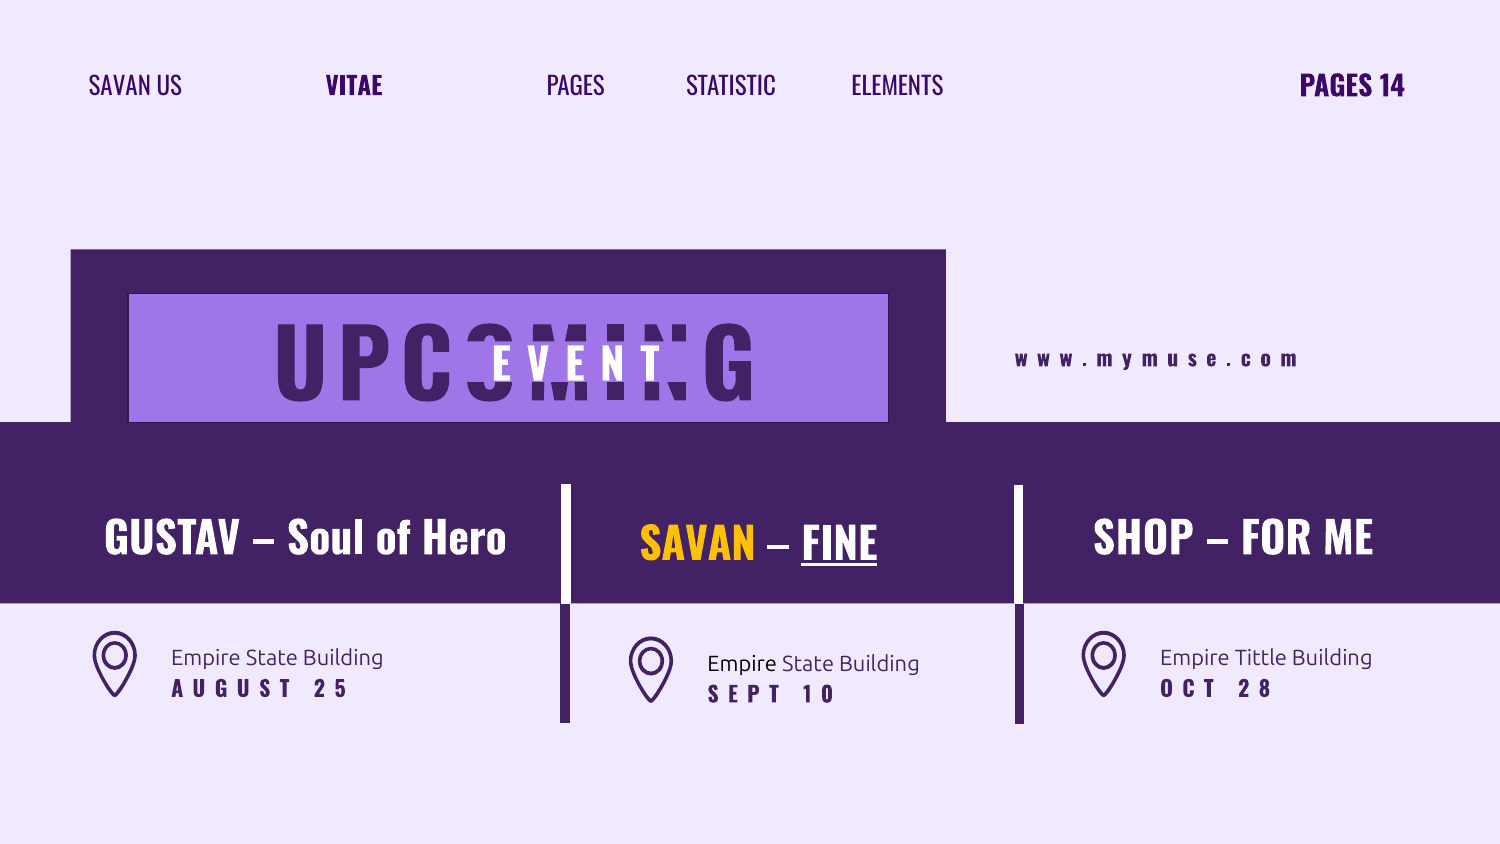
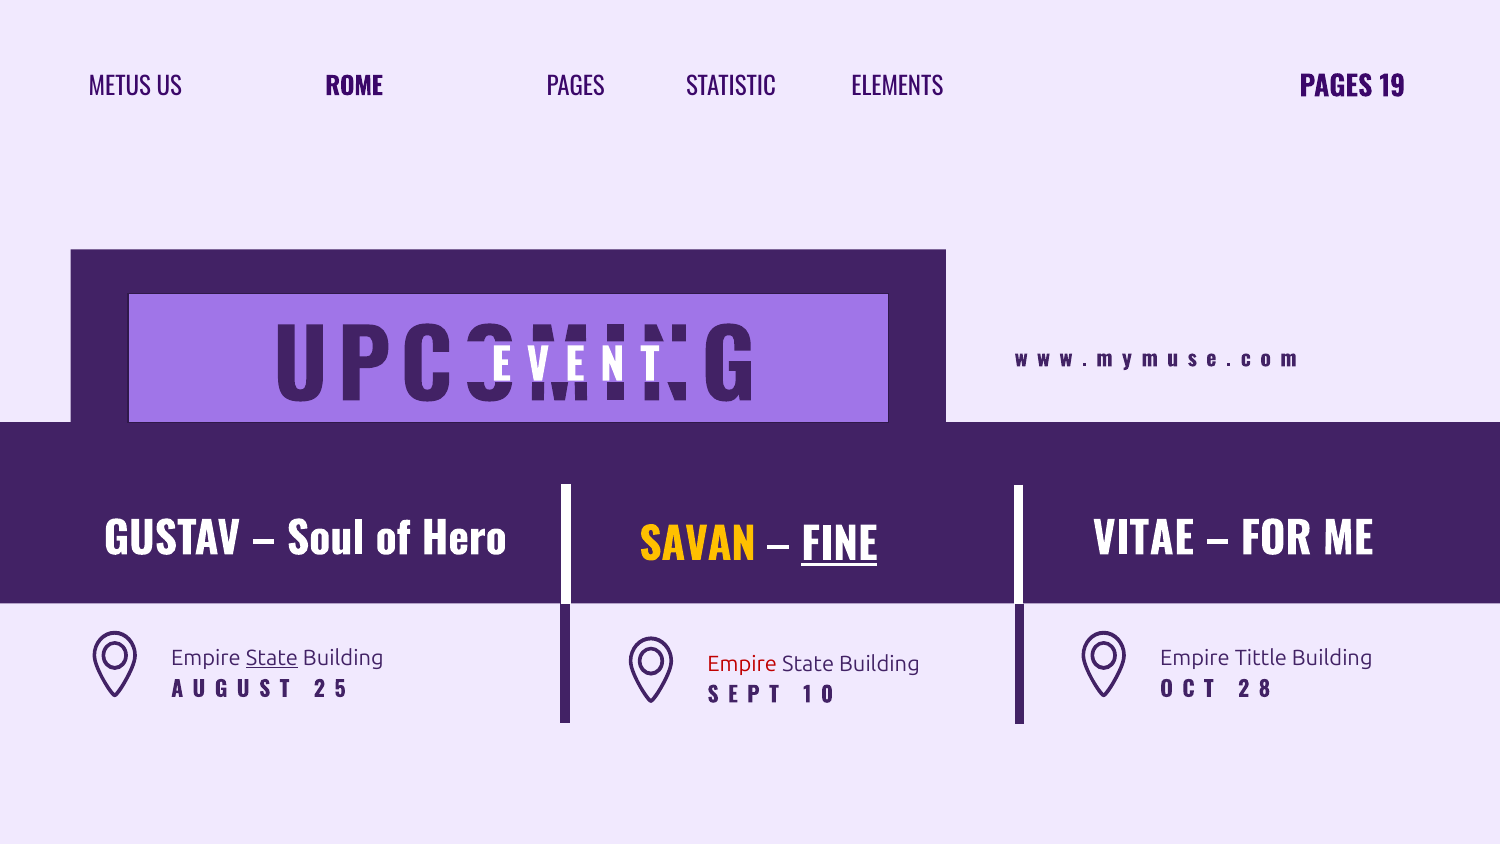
14: 14 -> 19
SAVAN at (120, 87): SAVAN -> METUS
VITAE: VITAE -> ROME
SHOP: SHOP -> VITAE
State at (272, 658) underline: none -> present
Empire at (742, 664) colour: black -> red
